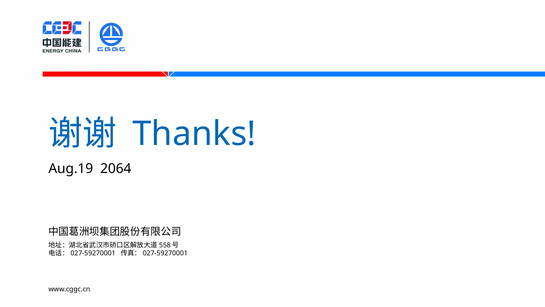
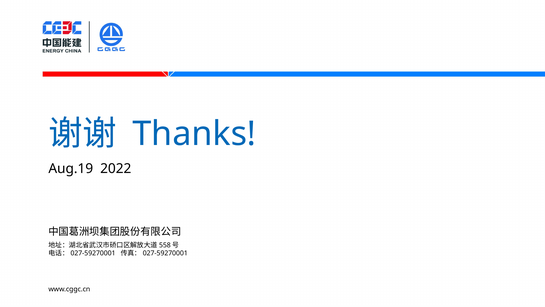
2064: 2064 -> 2022
